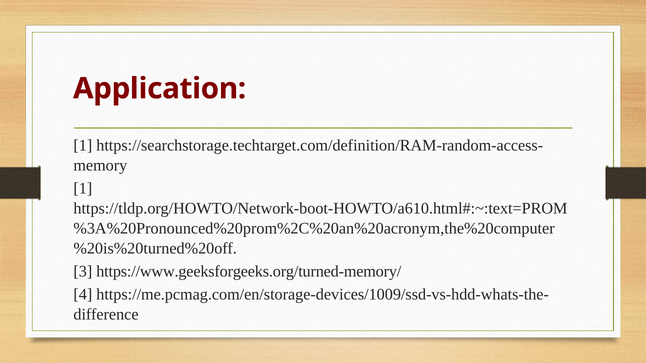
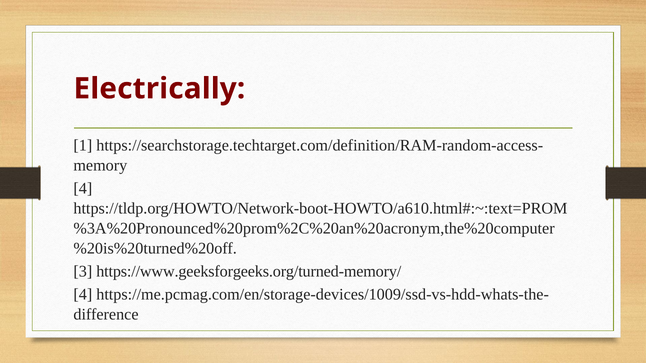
Application: Application -> Electrically
1 at (83, 189): 1 -> 4
